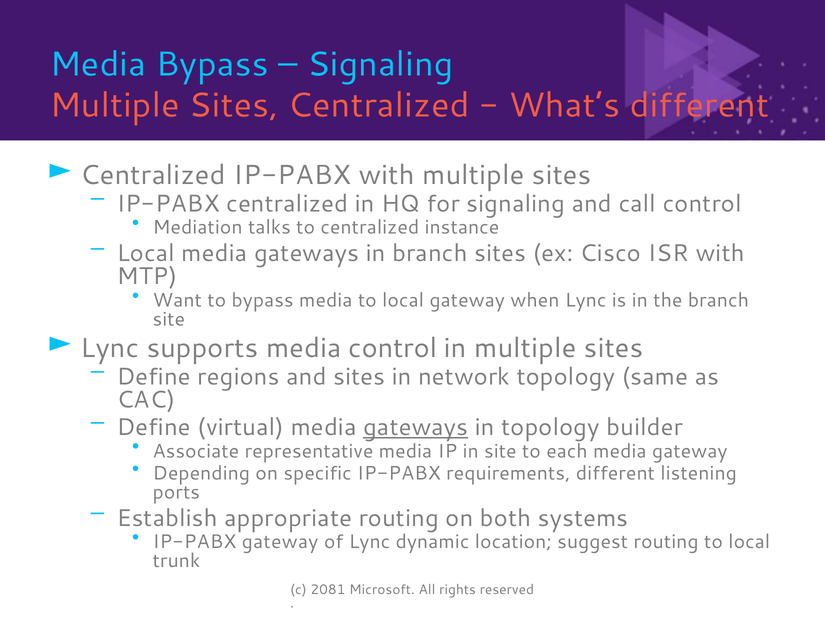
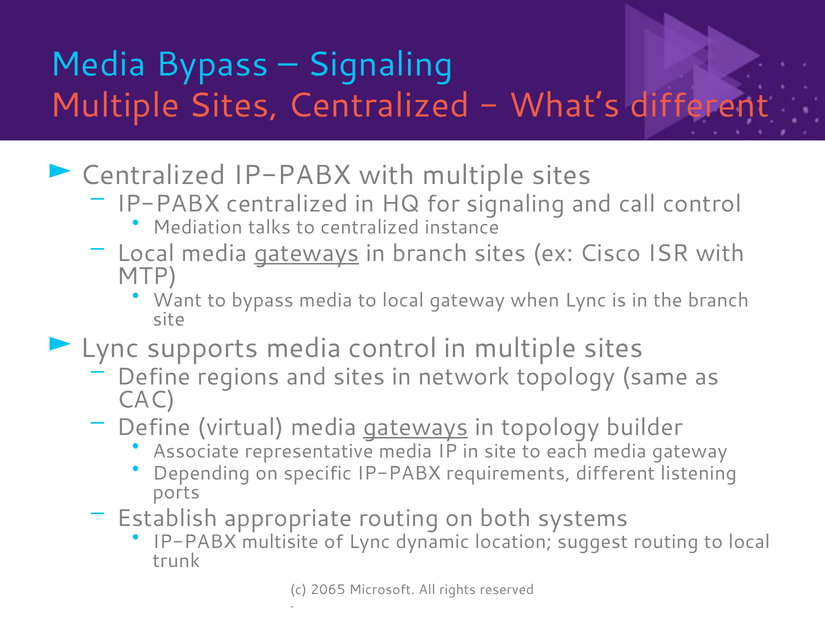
gateways at (307, 253) underline: none -> present
IP-PABX gateway: gateway -> multisite
2081: 2081 -> 2065
